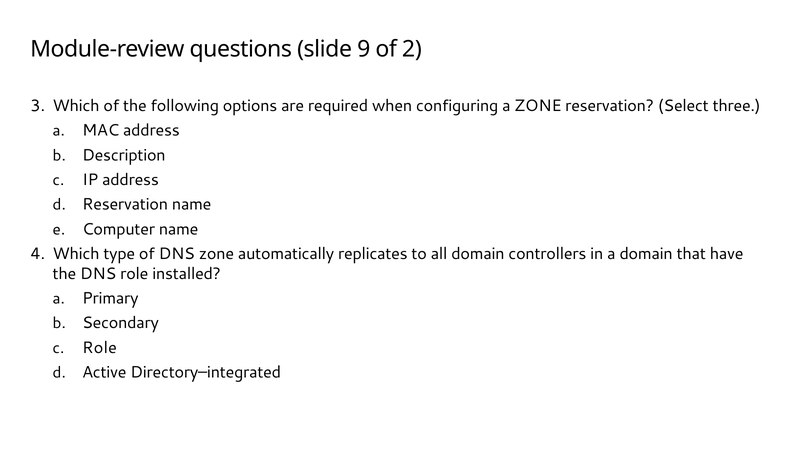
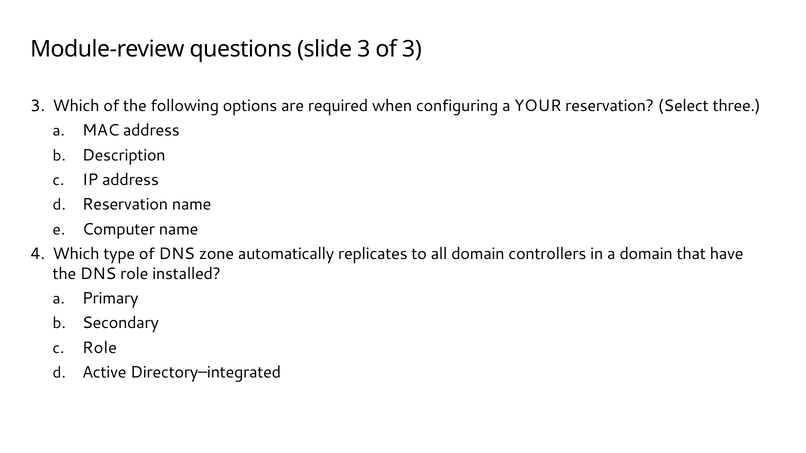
slide 9: 9 -> 3
of 2: 2 -> 3
a ZONE: ZONE -> YOUR
